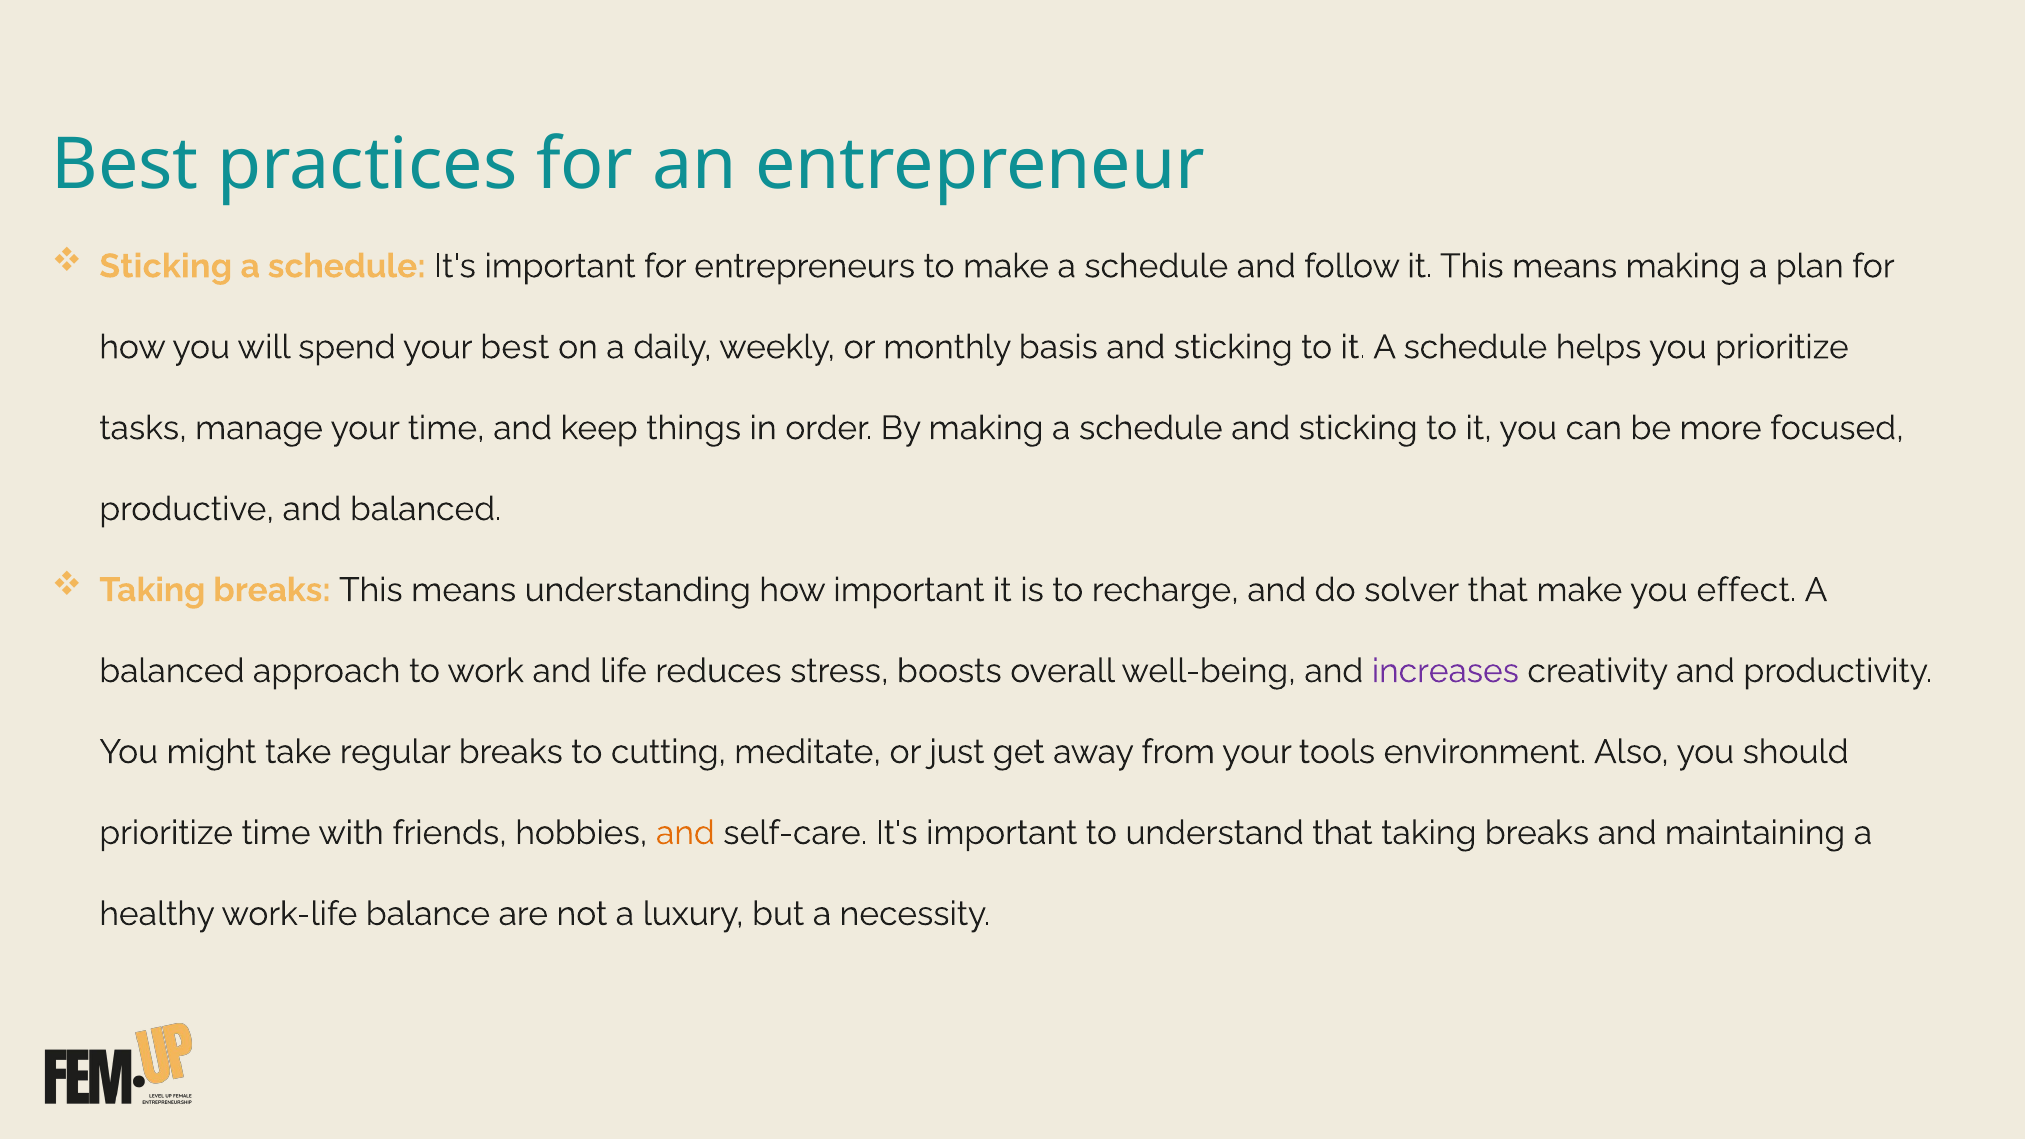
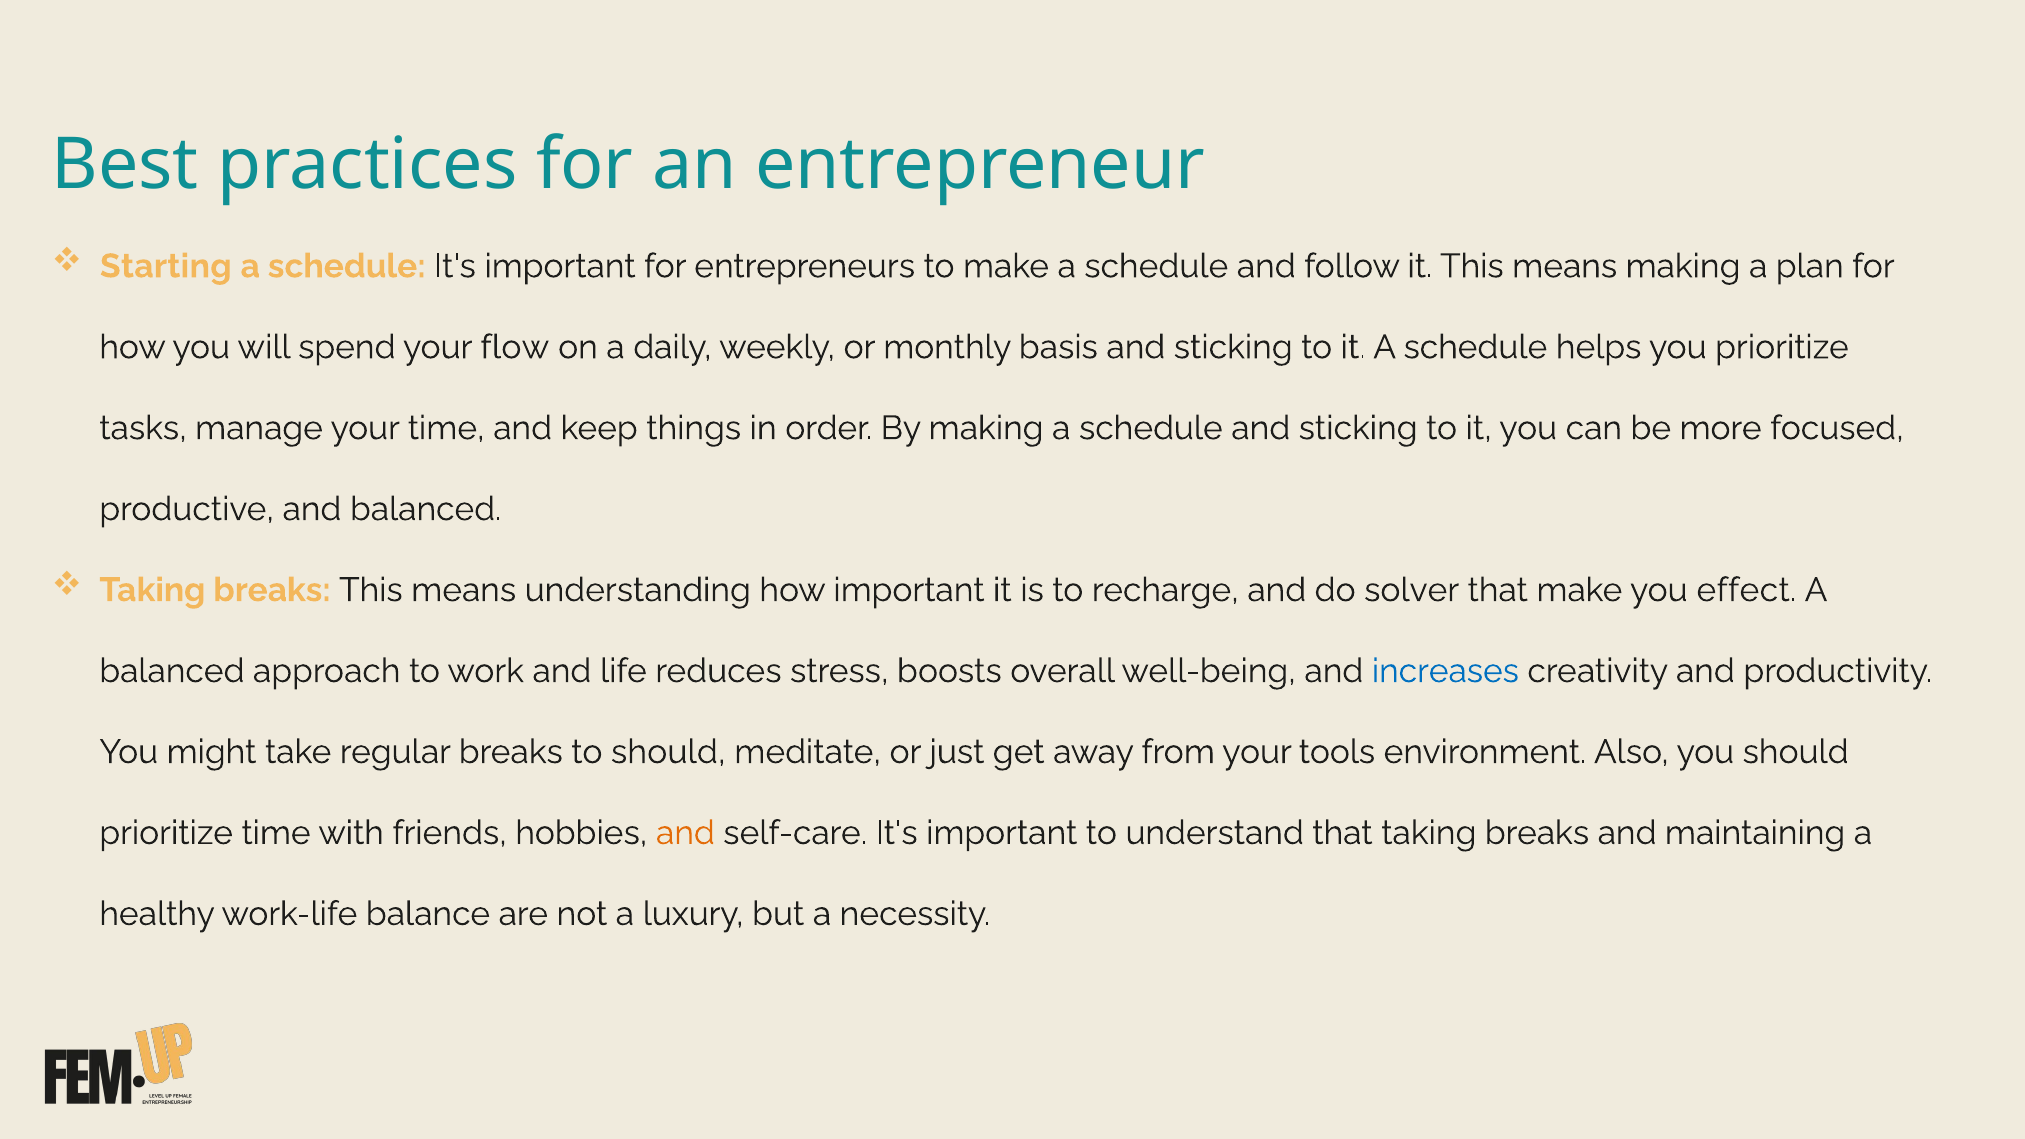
Sticking at (166, 266): Sticking -> Starting
your best: best -> flow
increases colour: purple -> blue
to cutting: cutting -> should
